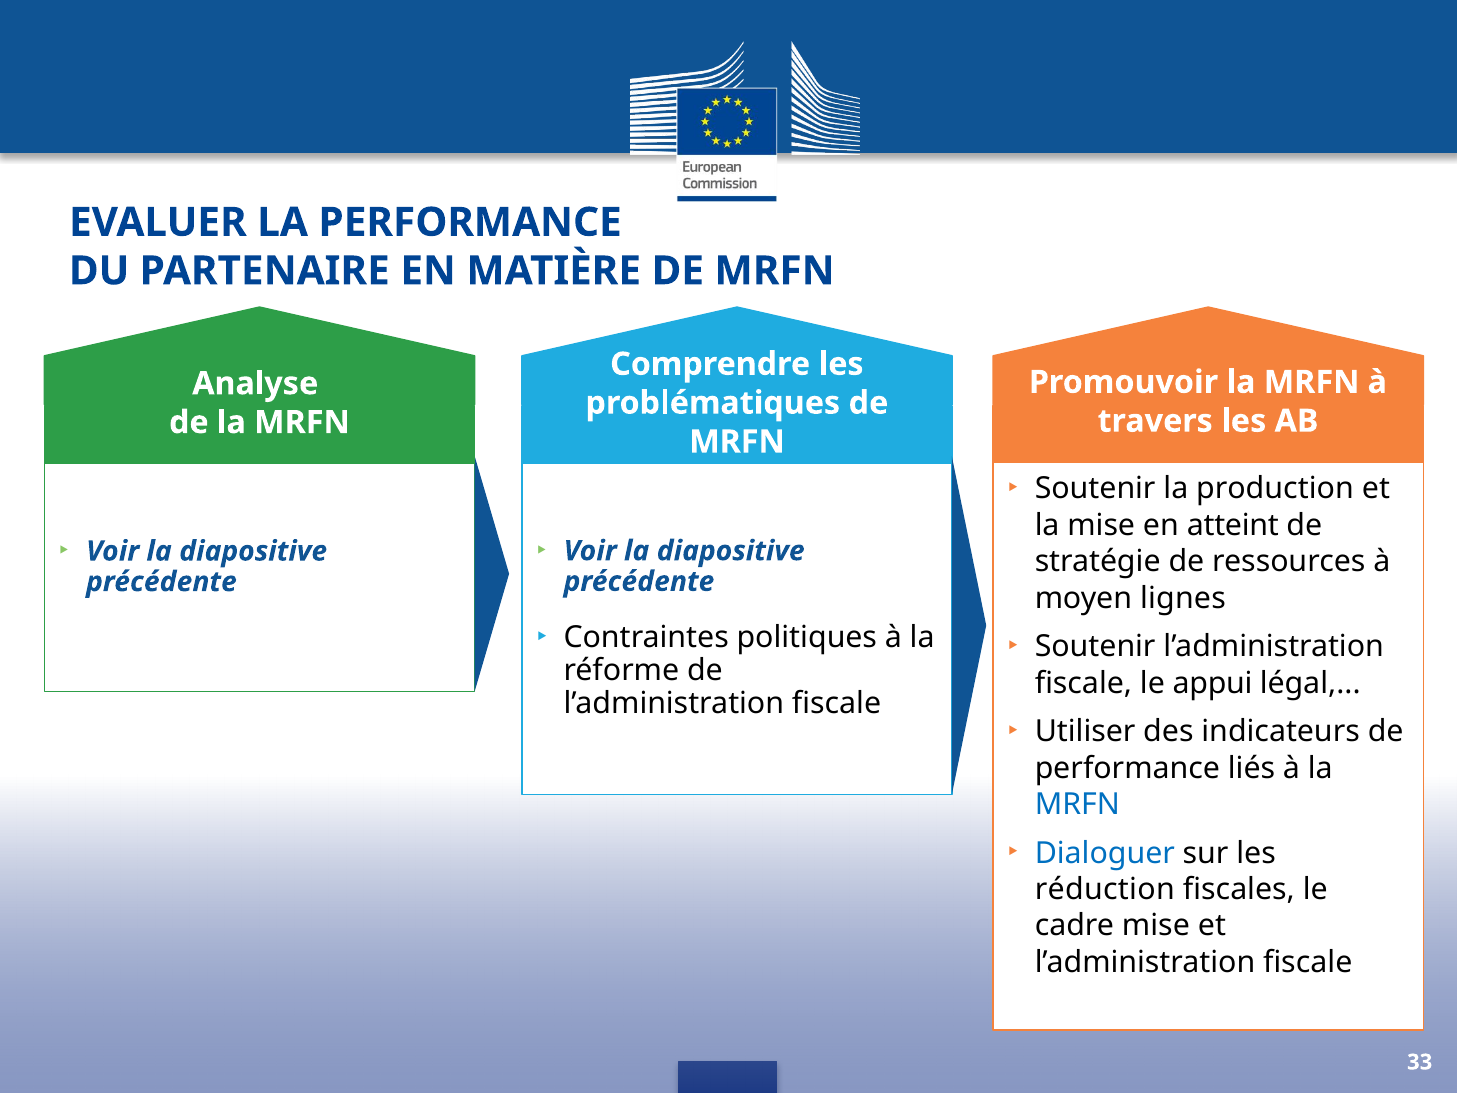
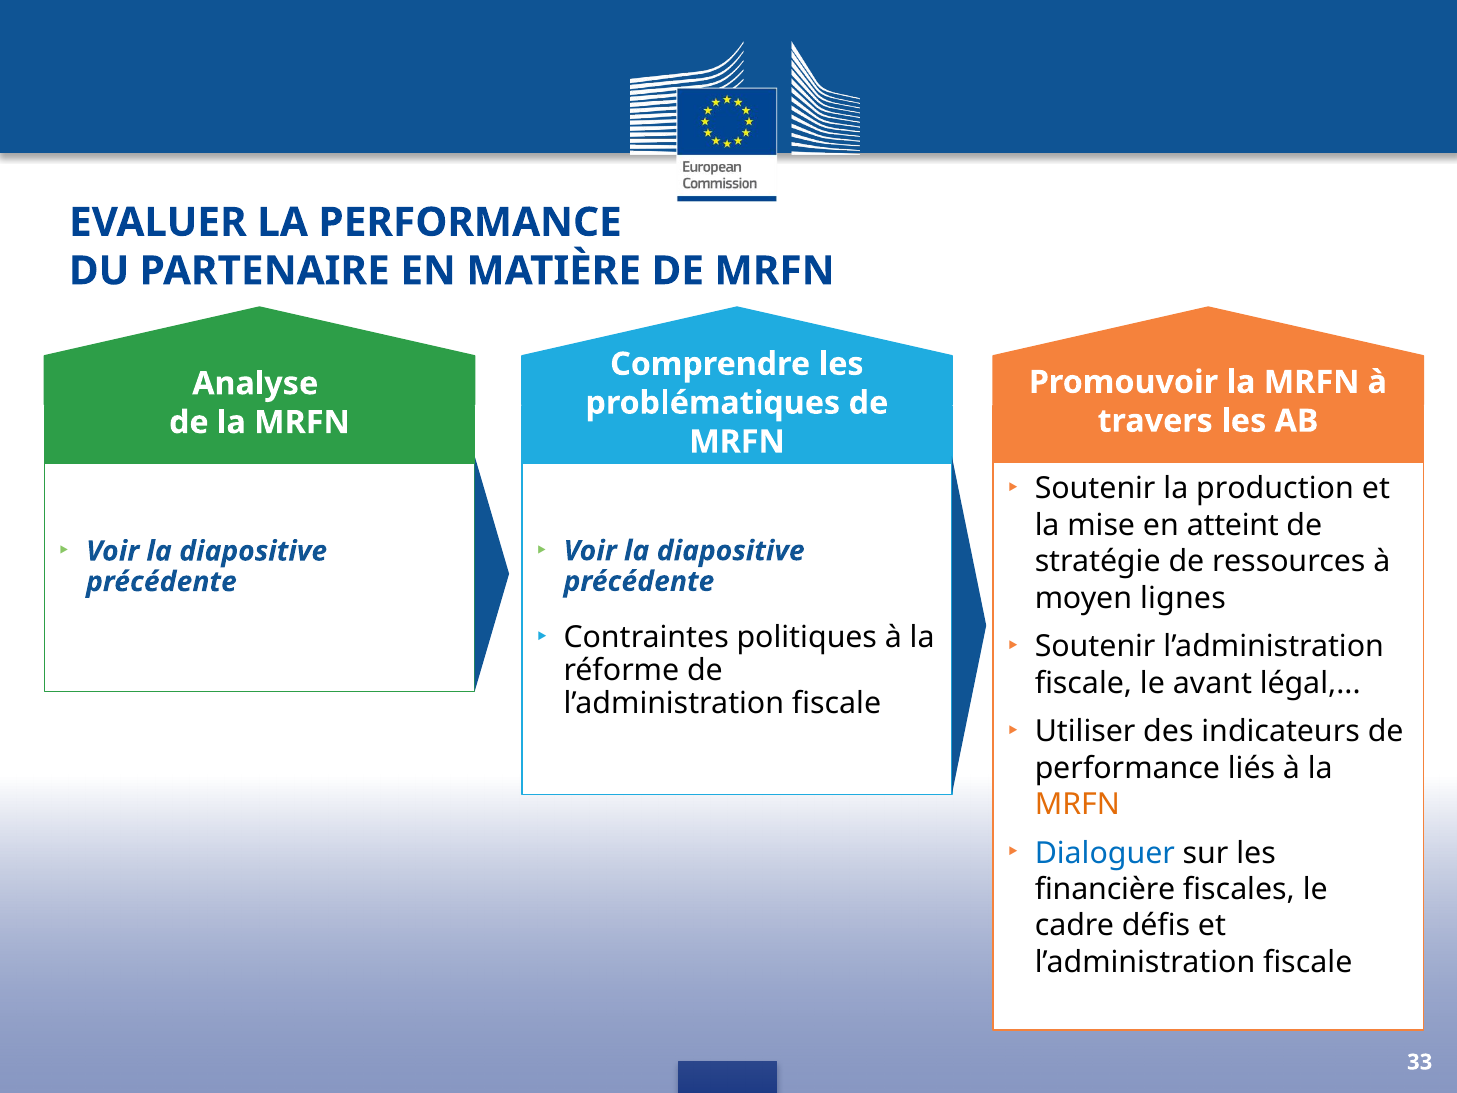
appui: appui -> avant
MRFN at (1077, 804) colour: blue -> orange
réduction: réduction -> financière
cadre mise: mise -> défis
